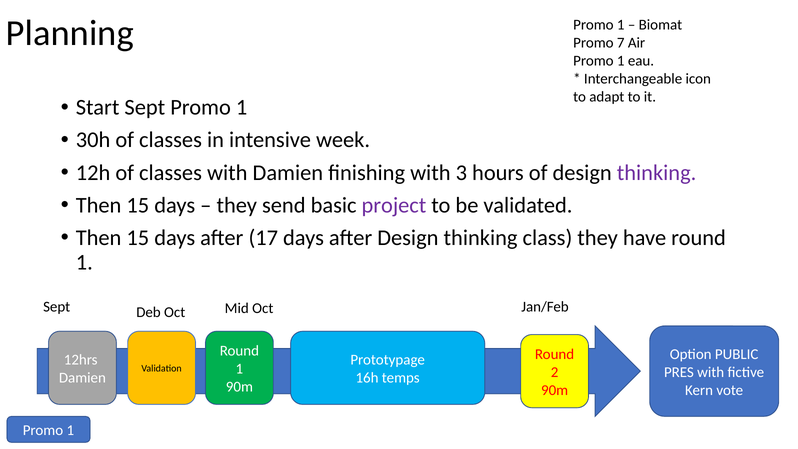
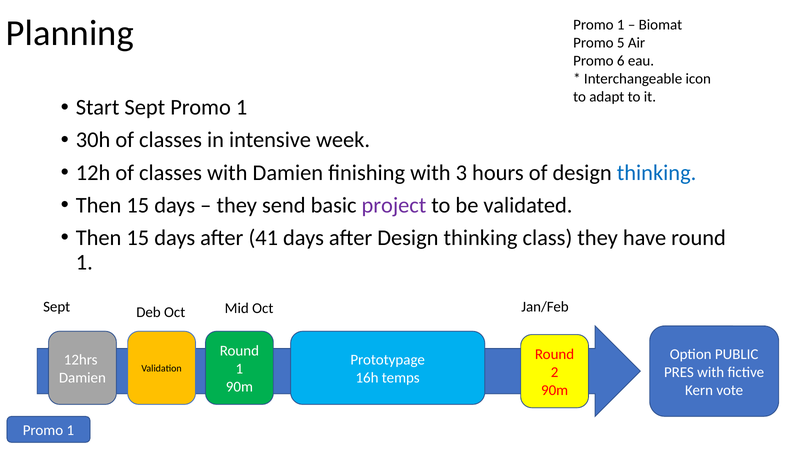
7: 7 -> 5
1 at (621, 61): 1 -> 6
thinking at (657, 173) colour: purple -> blue
17: 17 -> 41
